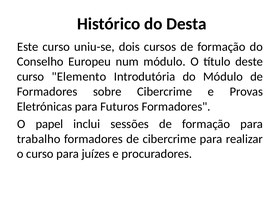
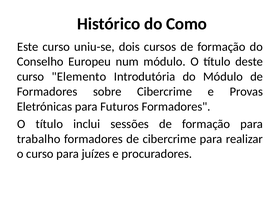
Desta: Desta -> Como
papel at (49, 124): papel -> título
